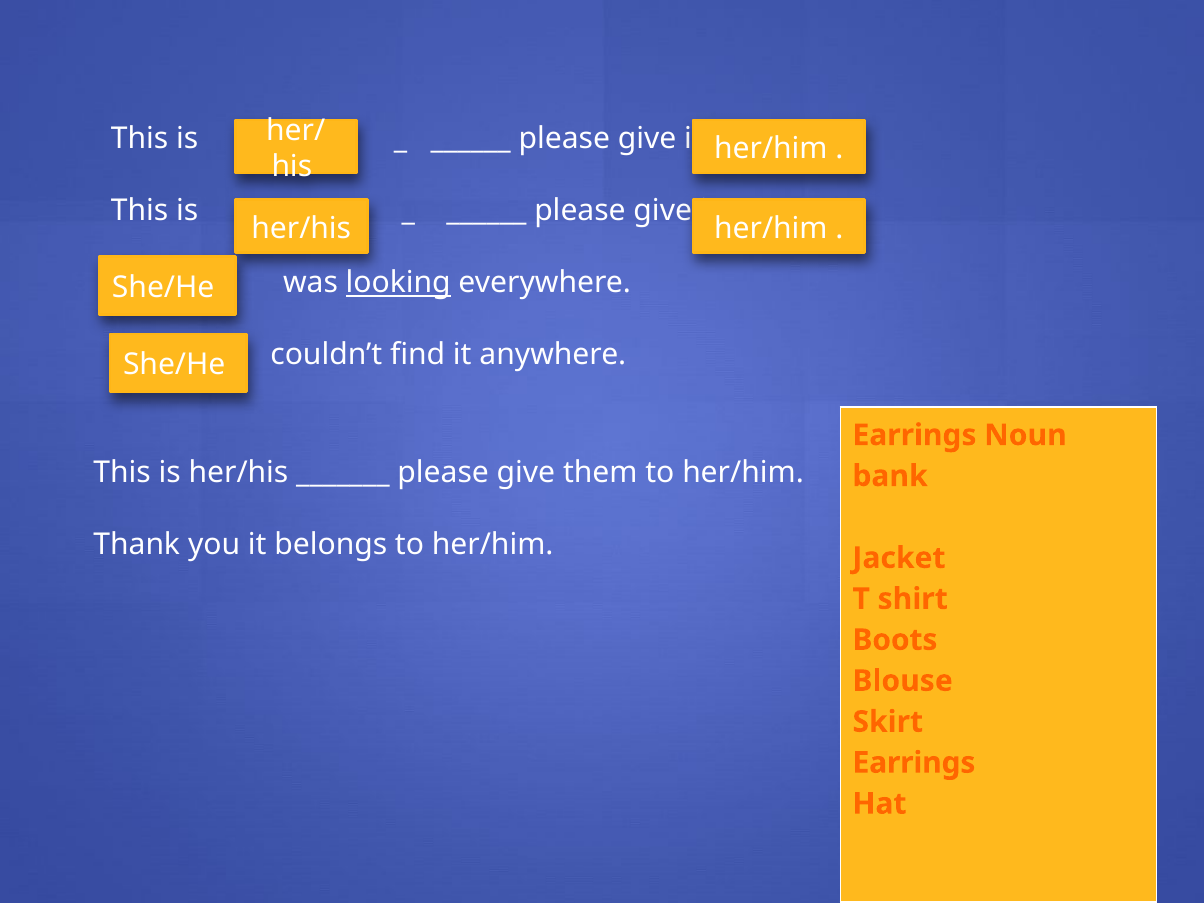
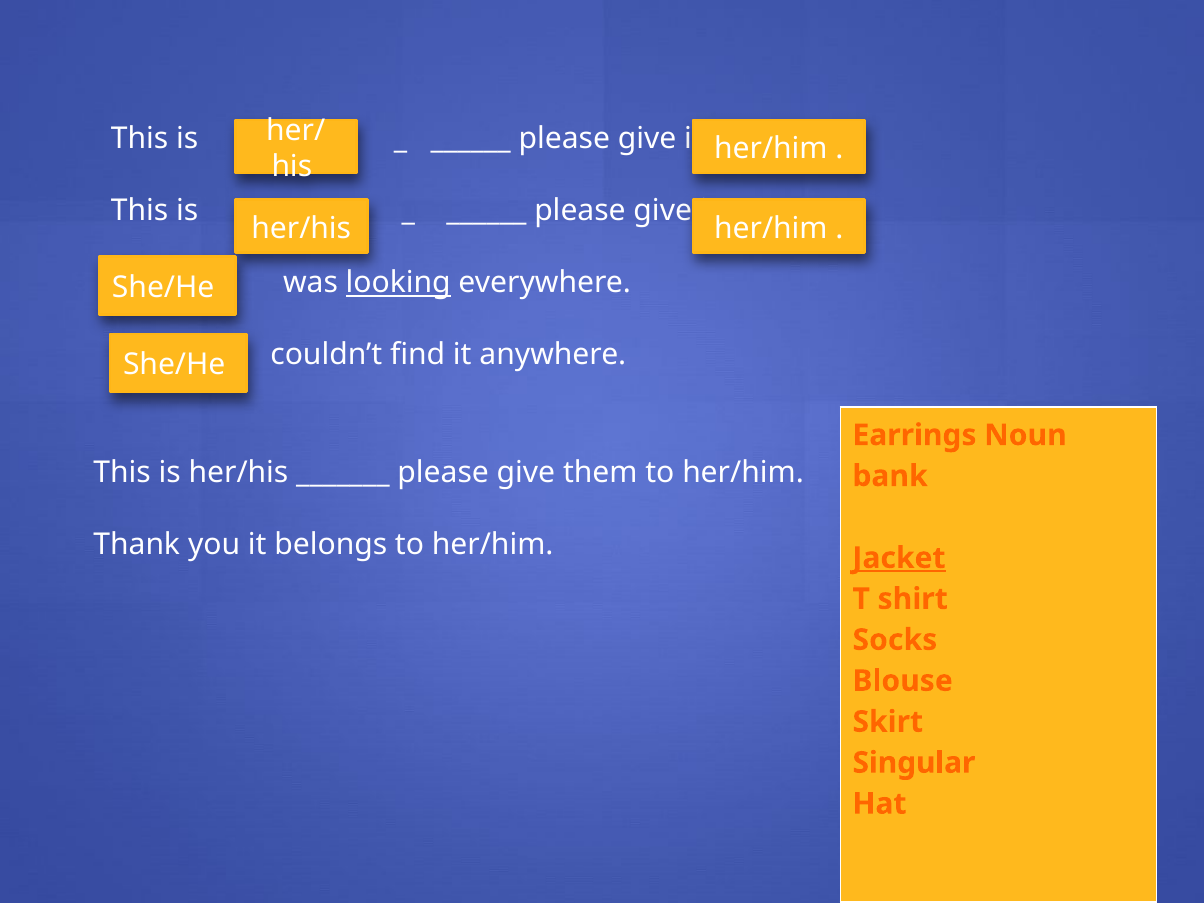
Jacket underline: none -> present
Boots: Boots -> Socks
Earrings at (914, 763): Earrings -> Singular
